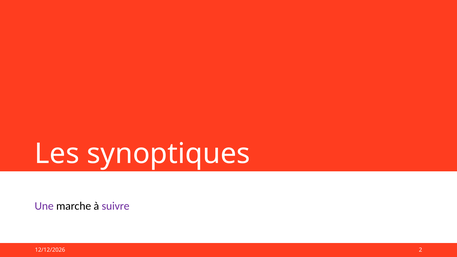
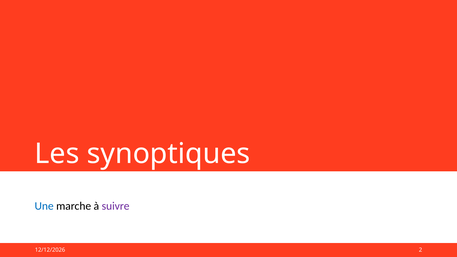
Une colour: purple -> blue
